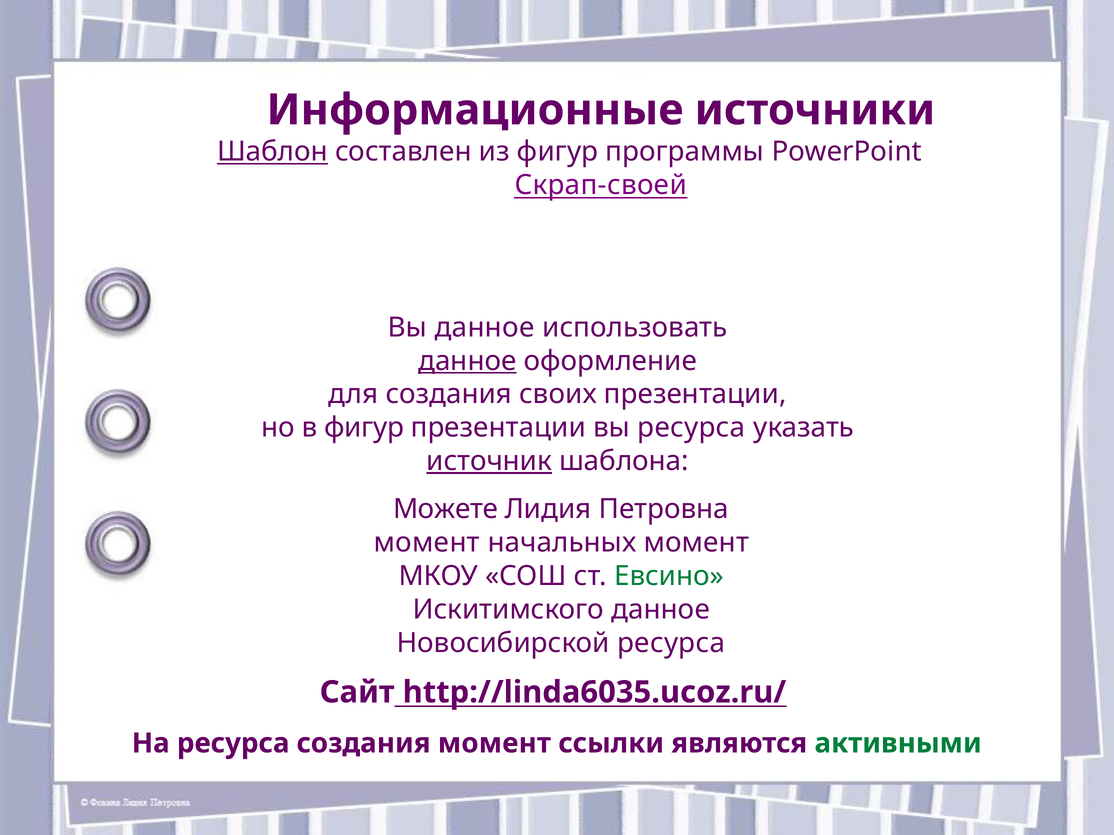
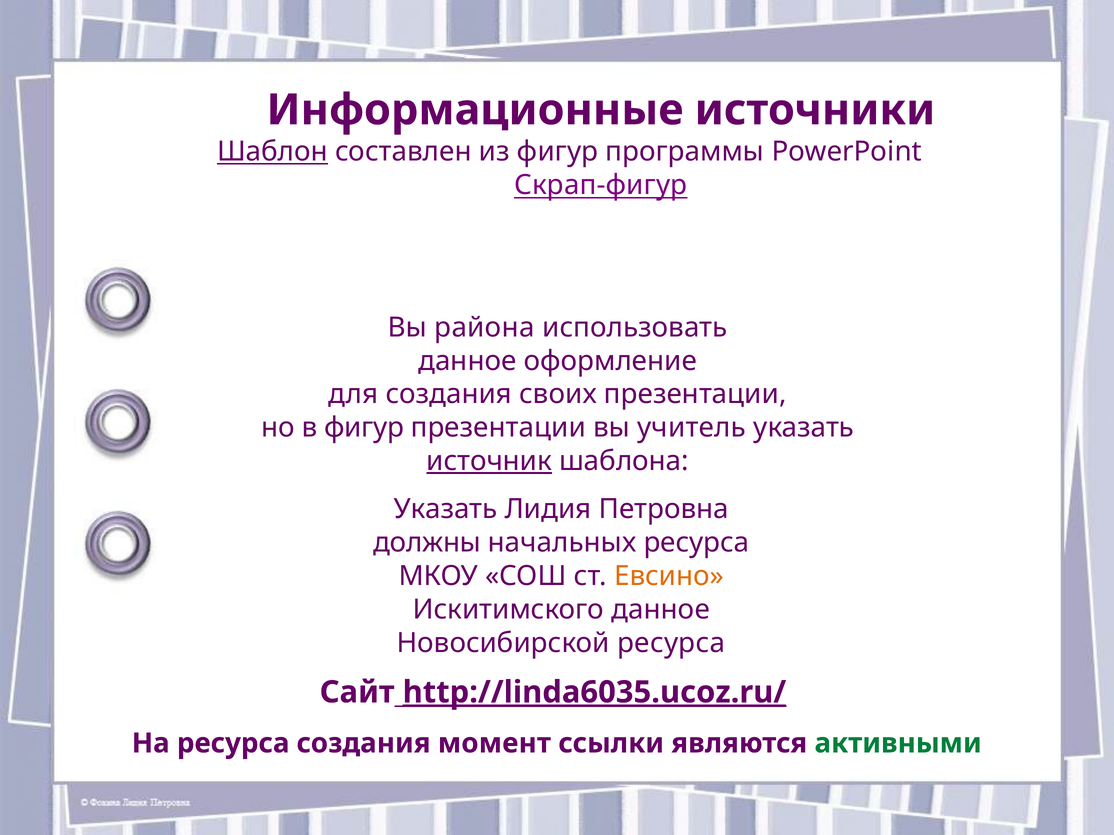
Скрап-своей: Скрап-своей -> Скрап-фигур
Вы данное: данное -> района
данное at (467, 361) underline: present -> none
вы ресурса: ресурса -> учитель
Можете at (446, 510): Можете -> Указать
момент at (427, 543): момент -> должны
начальных момент: момент -> ресурса
Евсино colour: green -> orange
http://linda6035.ucoz.ru/ underline: none -> present
